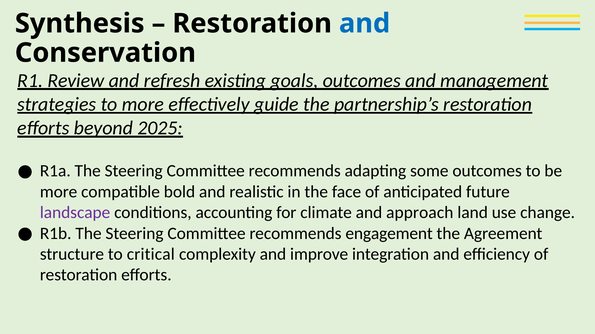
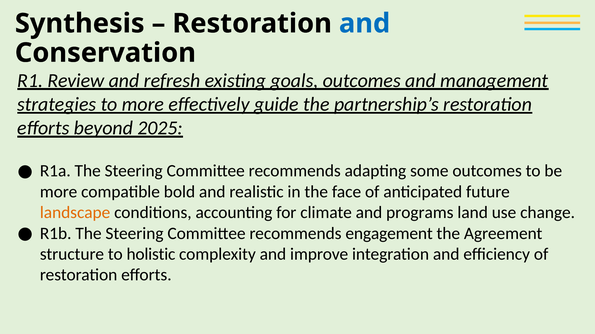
landscape colour: purple -> orange
approach: approach -> programs
critical: critical -> holistic
